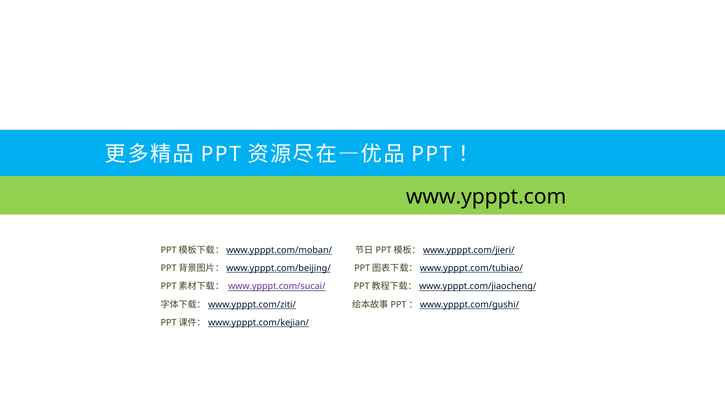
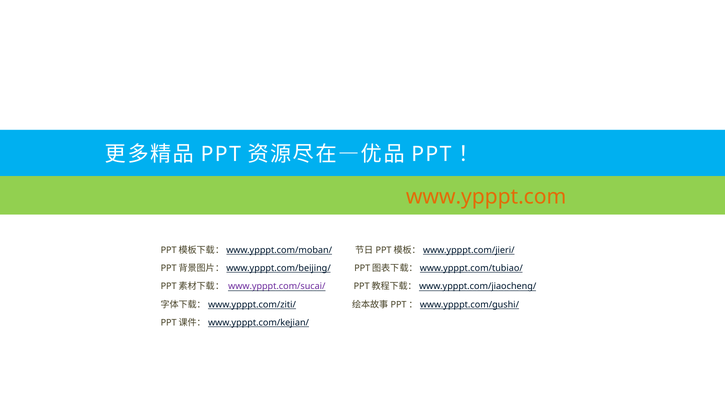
www.ypppt.com colour: black -> orange
